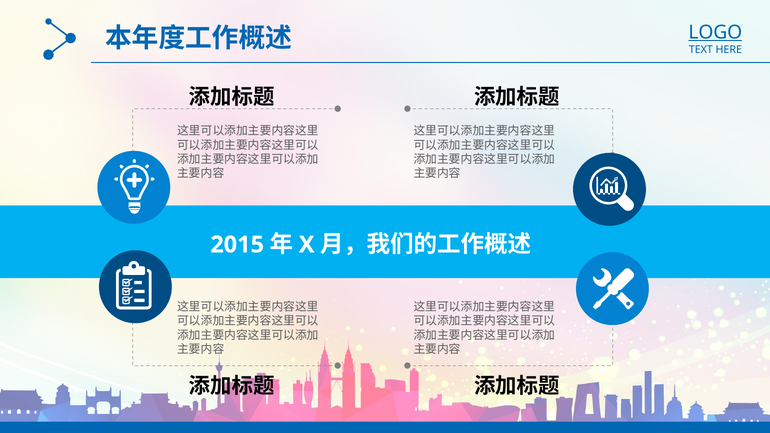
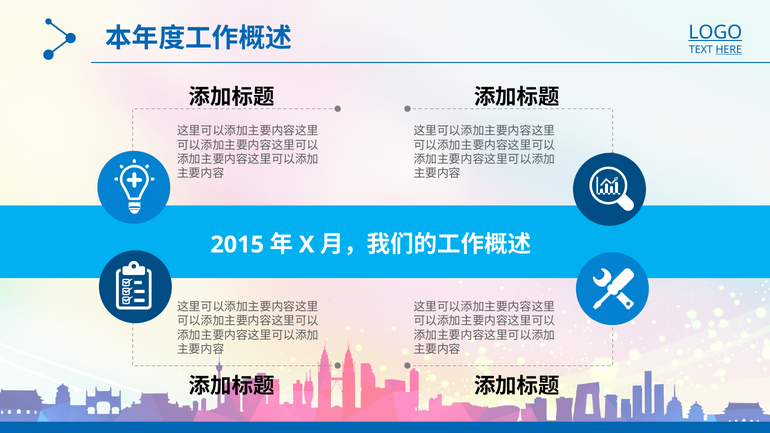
HERE underline: none -> present
